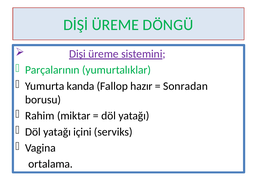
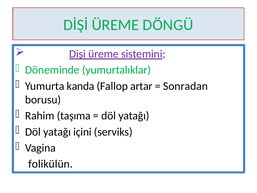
Parçalarının: Parçalarının -> Döneminde
hazır: hazır -> artar
miktar: miktar -> taşıma
ortalama: ortalama -> folikülün
